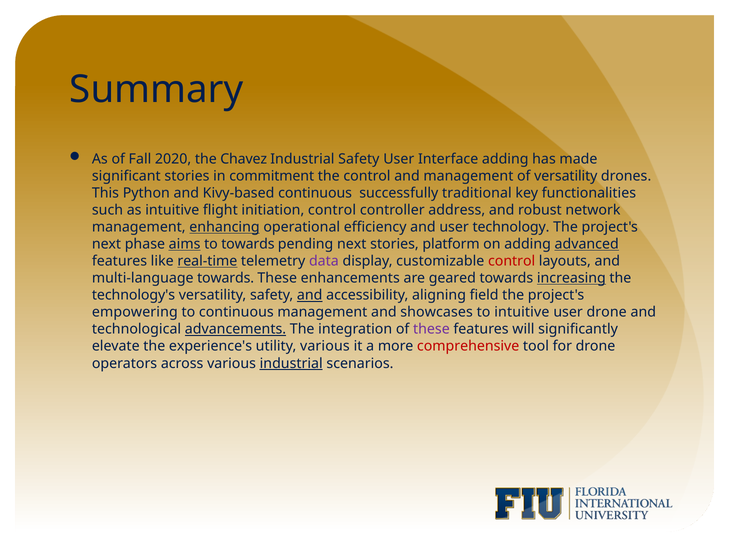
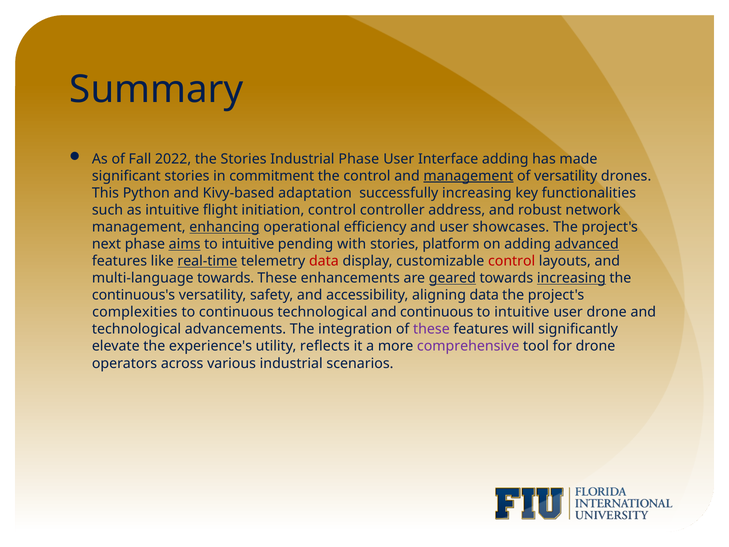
2020: 2020 -> 2022
the Chavez: Chavez -> Stories
Industrial Safety: Safety -> Phase
management at (468, 176) underline: none -> present
Kivy-based continuous: continuous -> adaptation
successfully traditional: traditional -> increasing
technology: technology -> showcases
towards at (248, 244): towards -> intuitive
pending next: next -> with
data at (324, 261) colour: purple -> red
geared underline: none -> present
technology's: technology's -> continuous's
and at (310, 295) underline: present -> none
aligning field: field -> data
empowering: empowering -> complexities
continuous management: management -> technological
and showcases: showcases -> continuous
advancements underline: present -> none
utility various: various -> reflects
comprehensive colour: red -> purple
industrial at (291, 363) underline: present -> none
